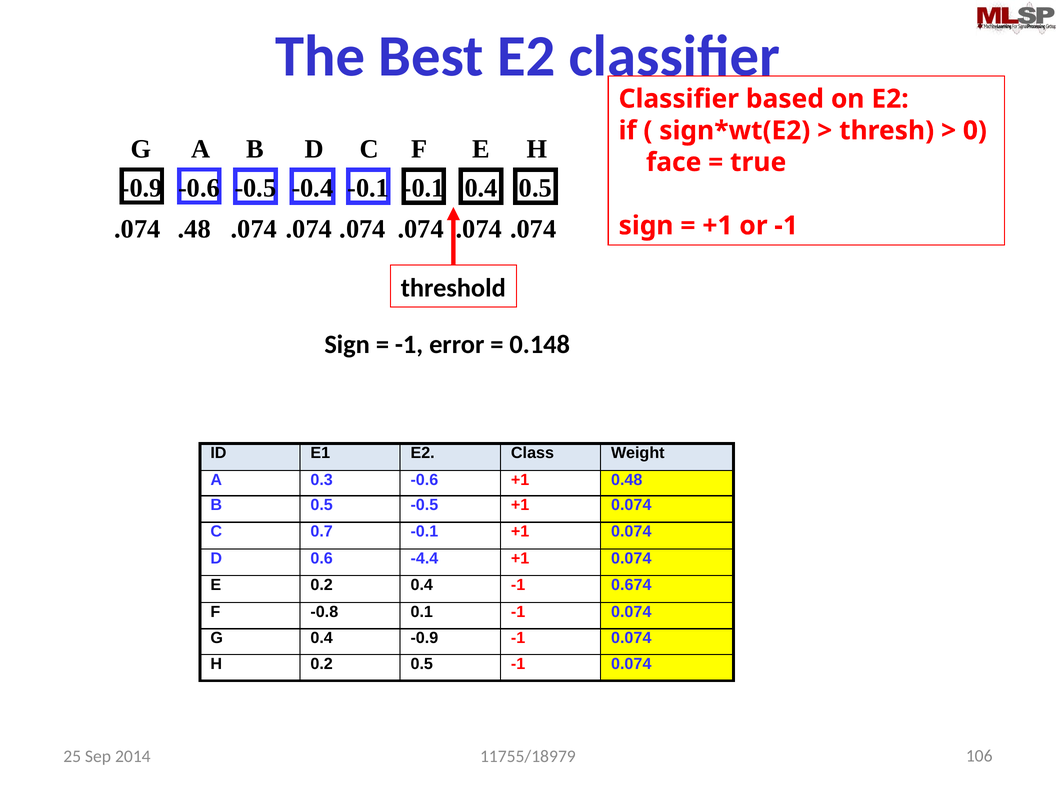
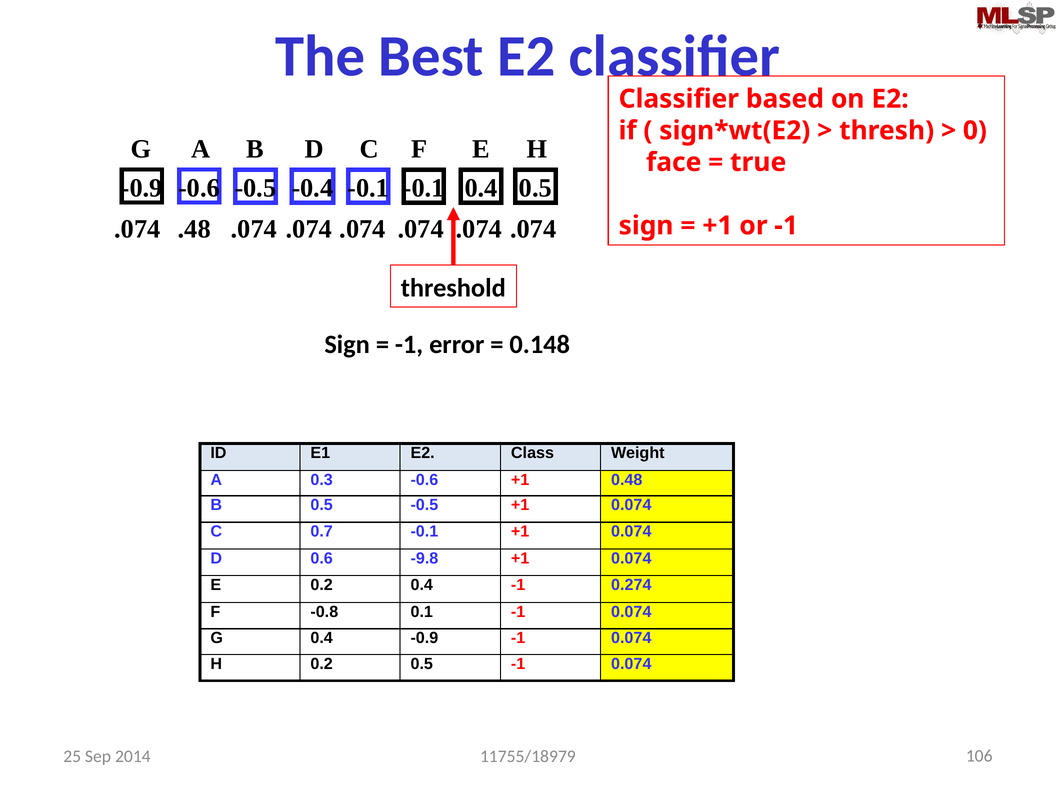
-4.4: -4.4 -> -9.8
0.674: 0.674 -> 0.274
